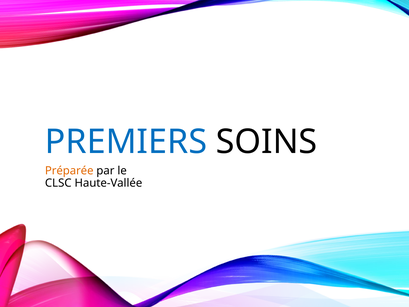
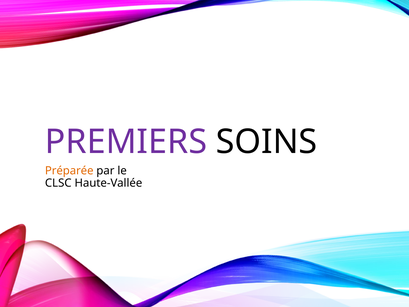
PREMIERS colour: blue -> purple
